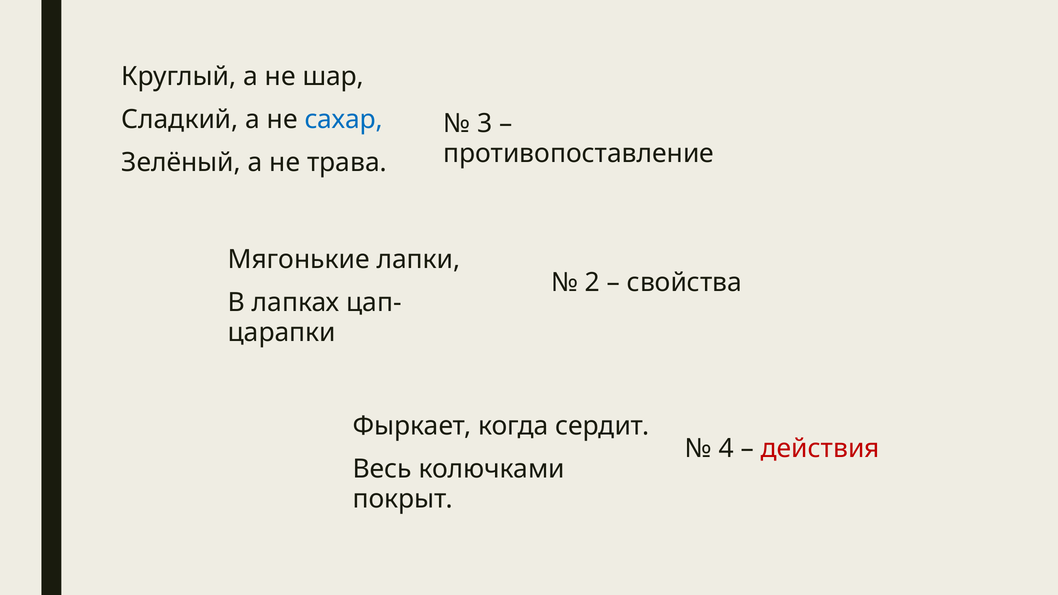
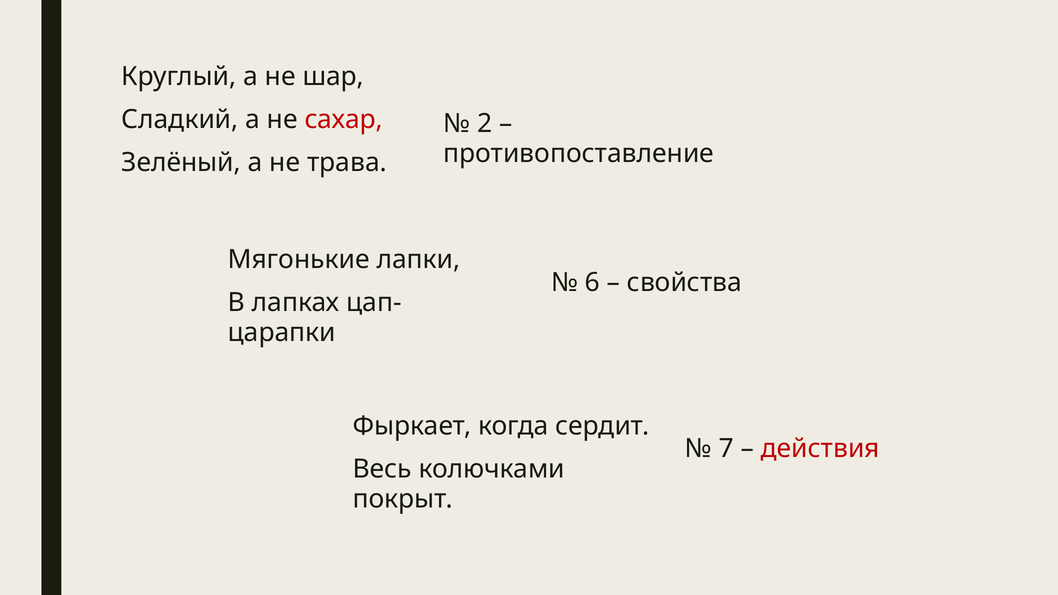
сахар colour: blue -> red
3: 3 -> 2
2: 2 -> 6
4: 4 -> 7
